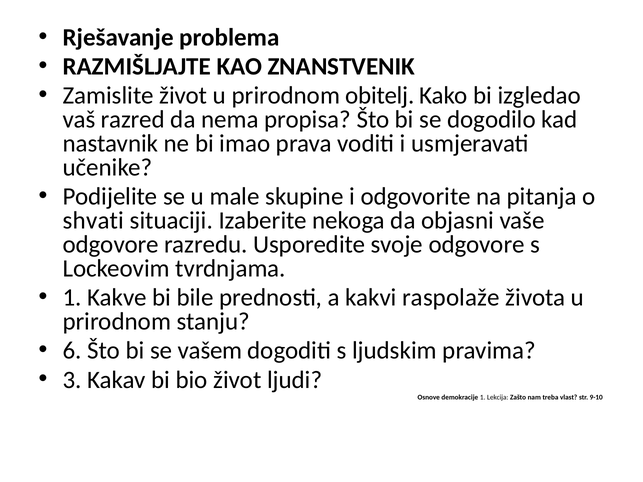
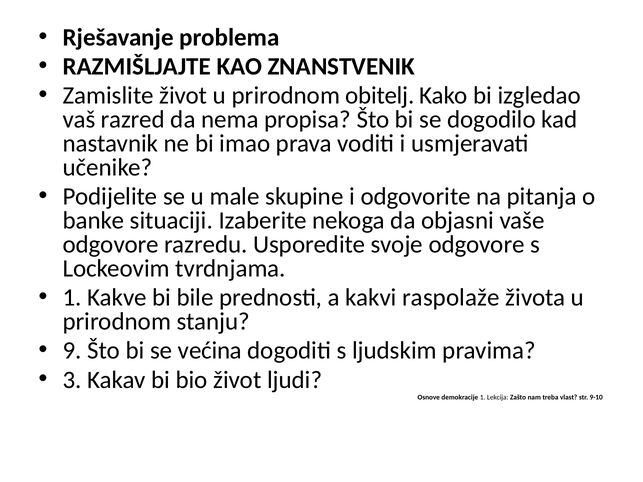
shvati: shvati -> banke
6: 6 -> 9
vašem: vašem -> većina
